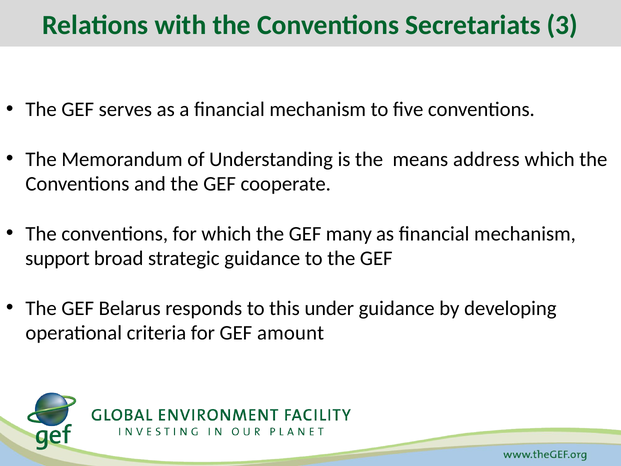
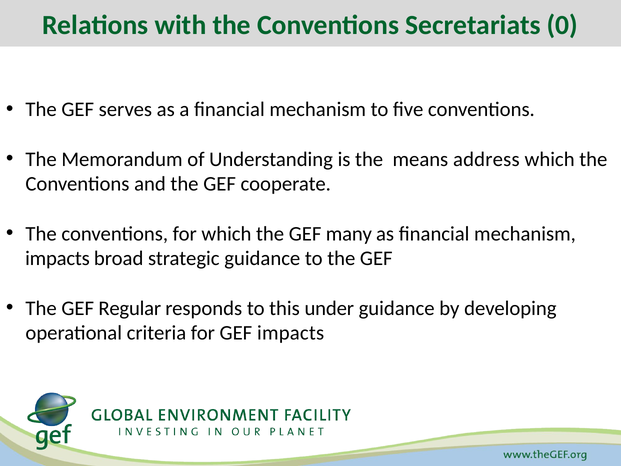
3: 3 -> 0
support at (57, 258): support -> impacts
Belarus: Belarus -> Regular
GEF amount: amount -> impacts
